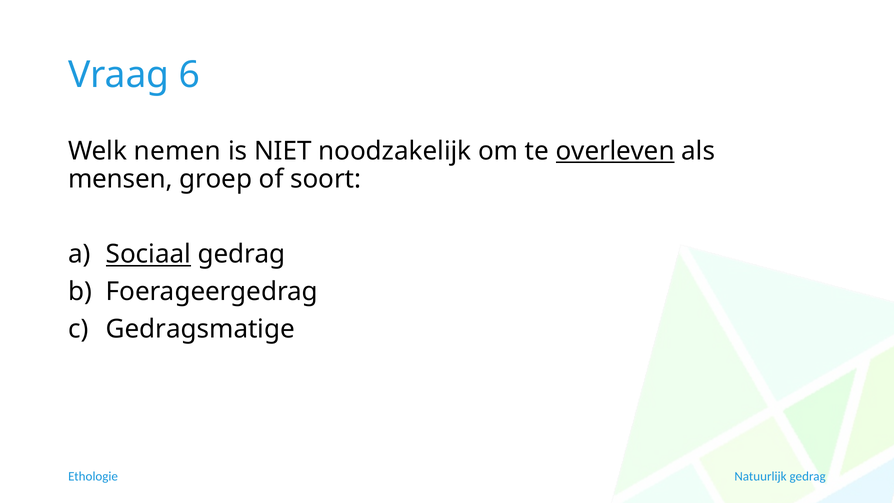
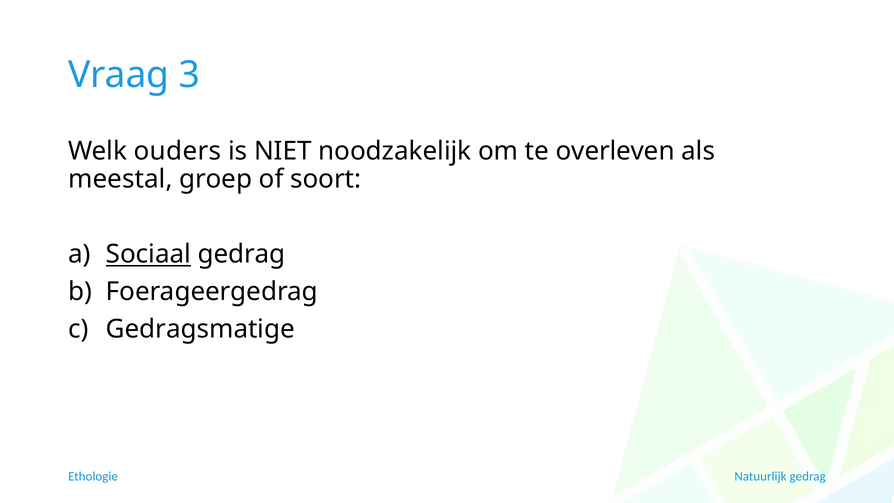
6: 6 -> 3
nemen: nemen -> ouders
overleven underline: present -> none
mensen: mensen -> meestal
